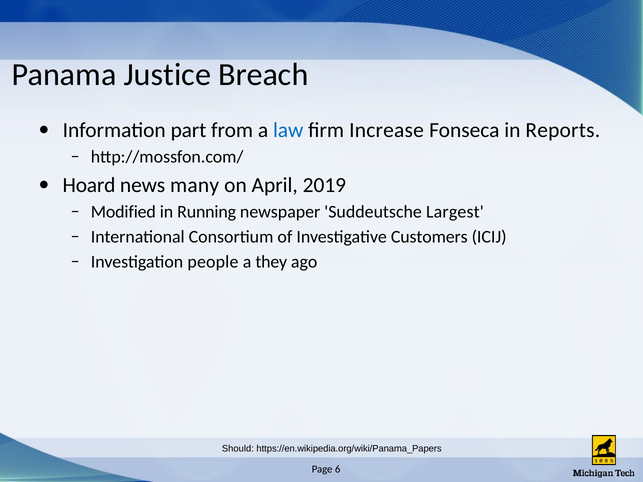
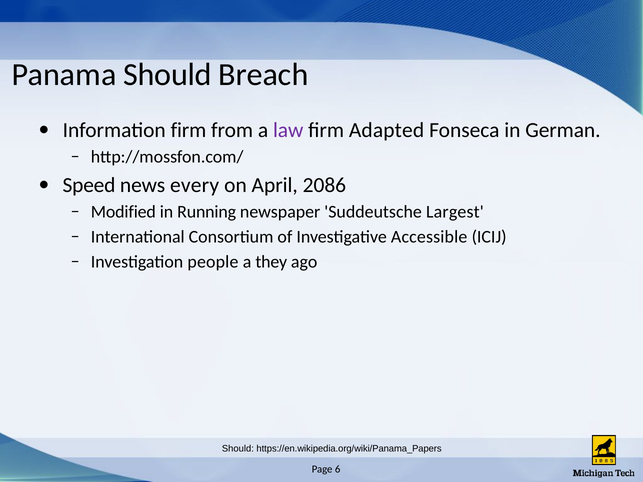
Panama Justice: Justice -> Should
Information part: part -> firm
law colour: blue -> purple
Increase: Increase -> Adapted
Reports: Reports -> German
Hoard: Hoard -> Speed
many: many -> every
2019: 2019 -> 2086
Customers: Customers -> Accessible
